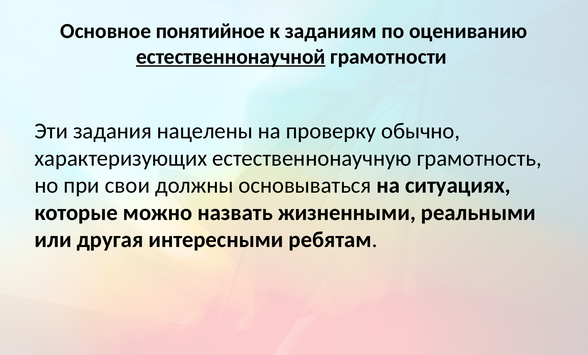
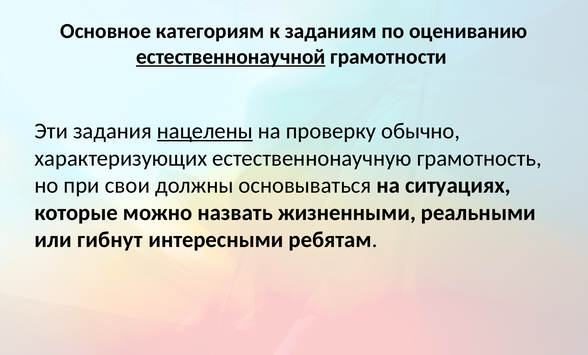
понятийное: понятийное -> категориям
нацелены underline: none -> present
другая: другая -> гибнут
